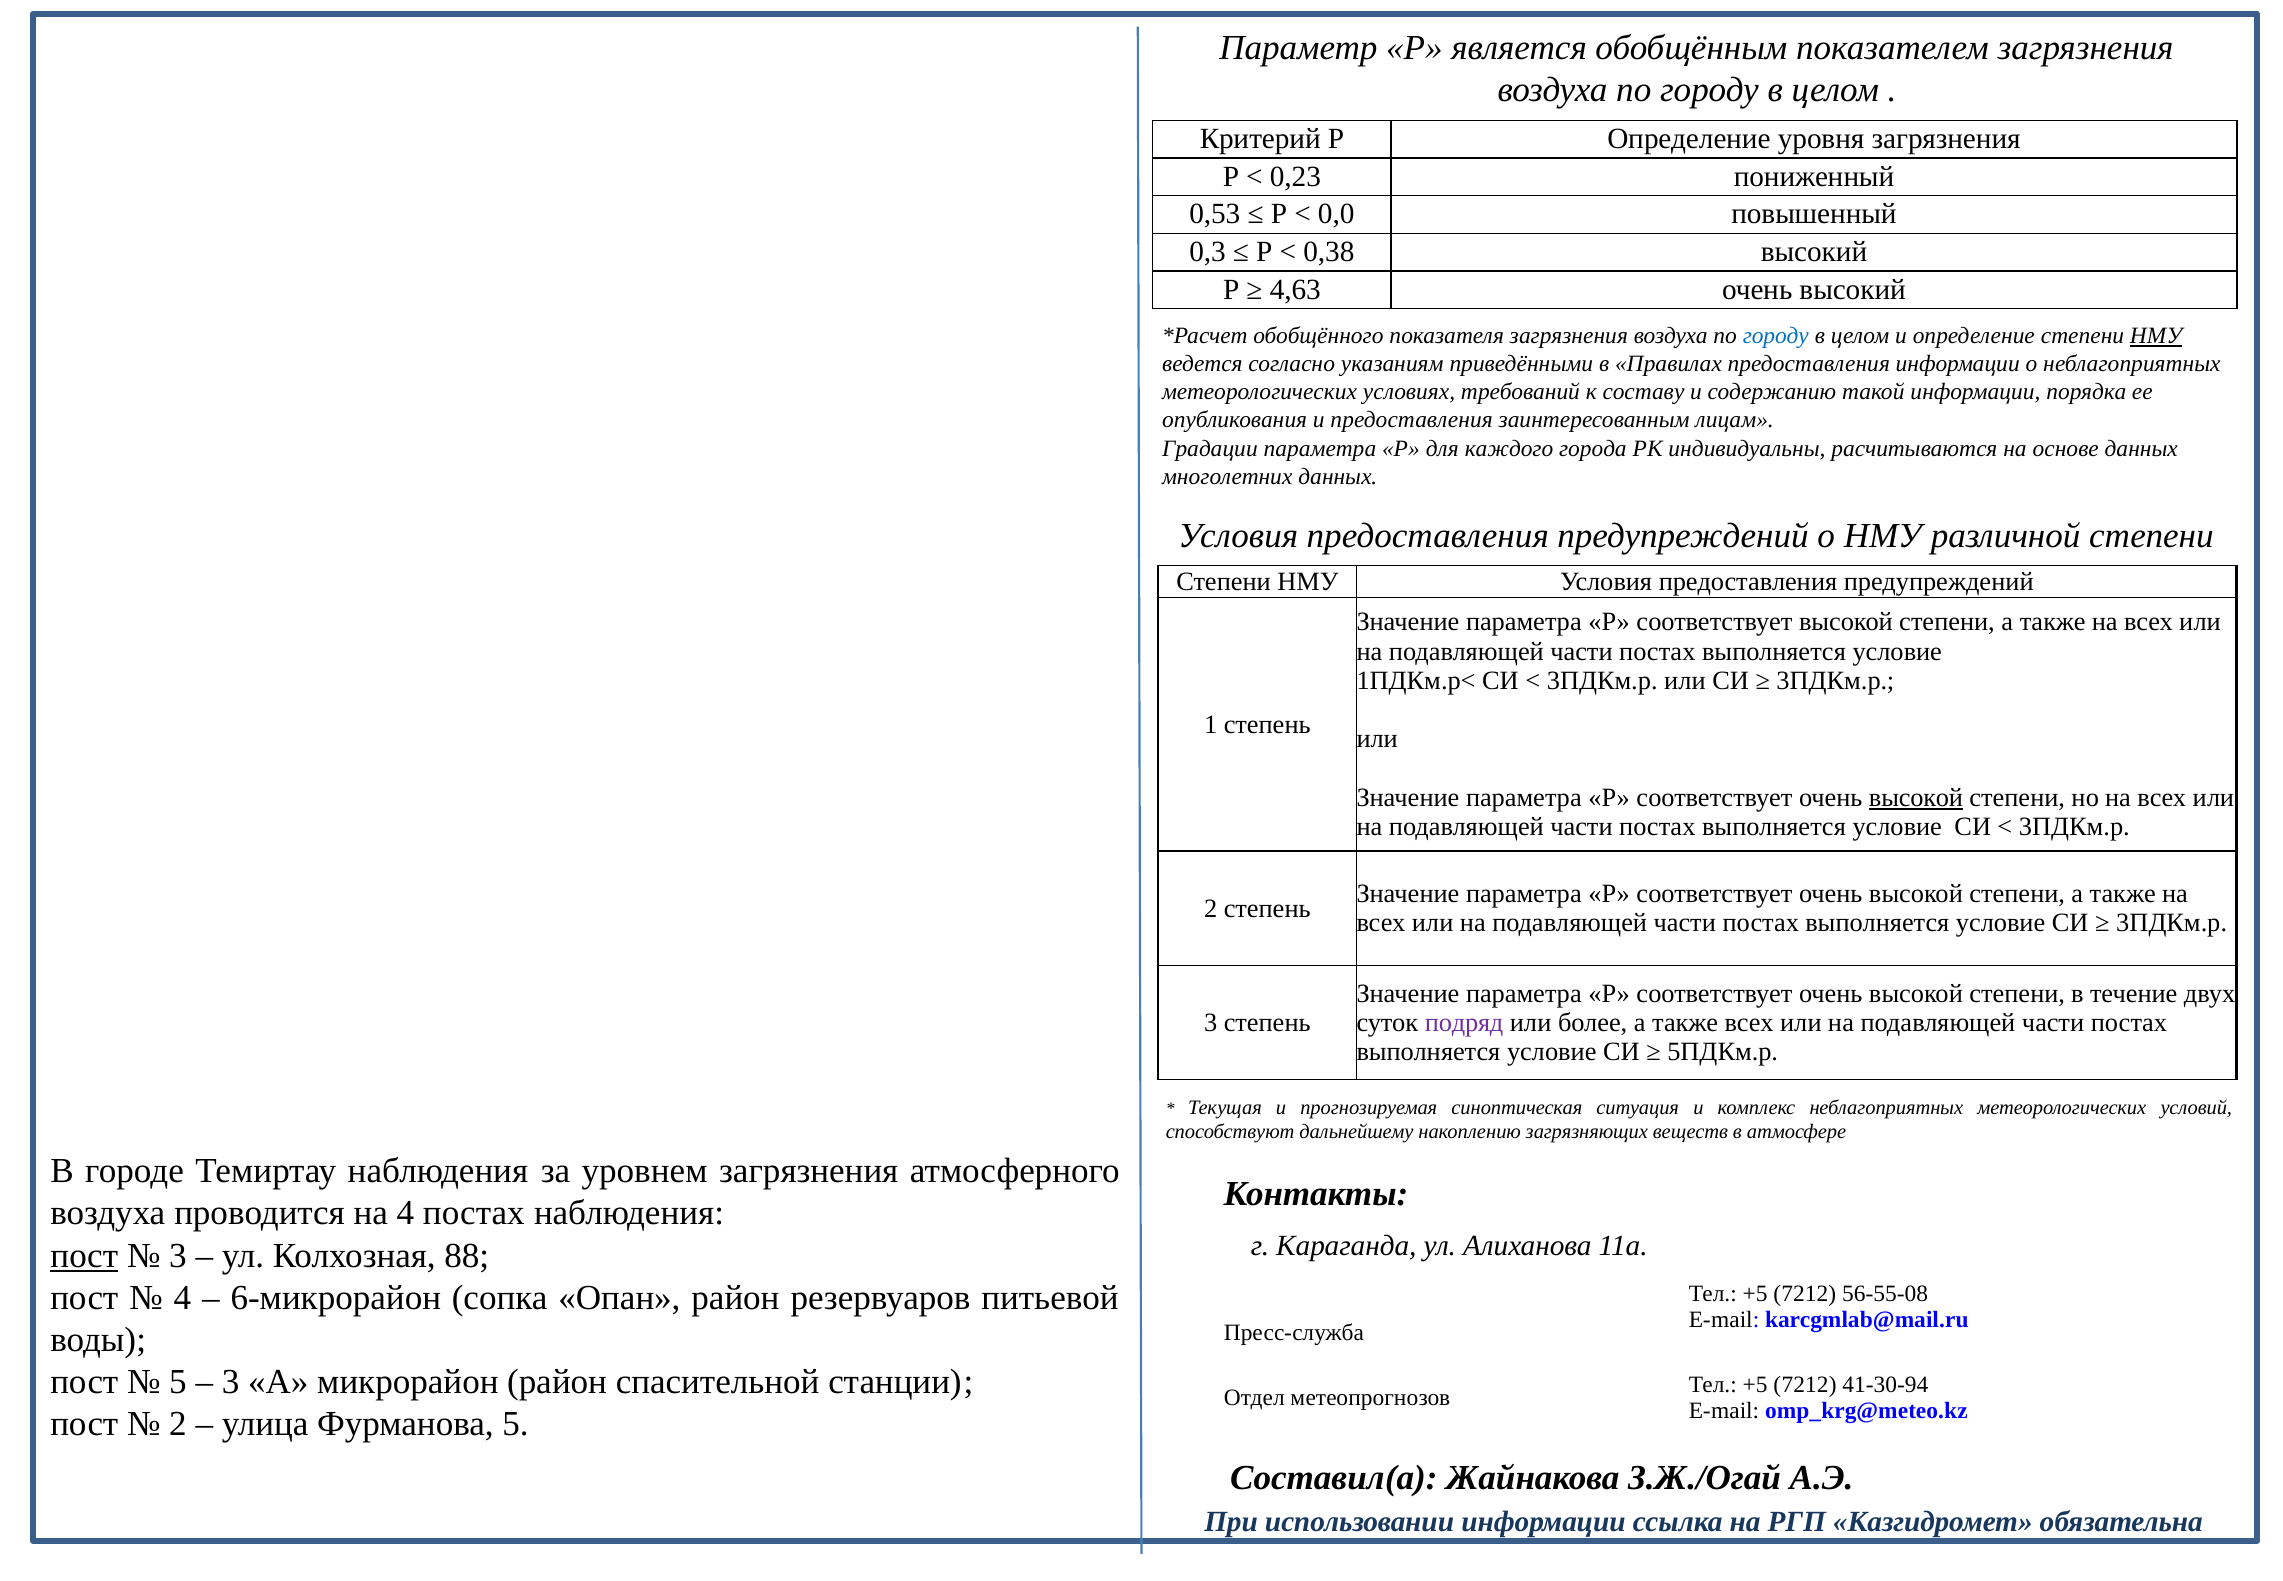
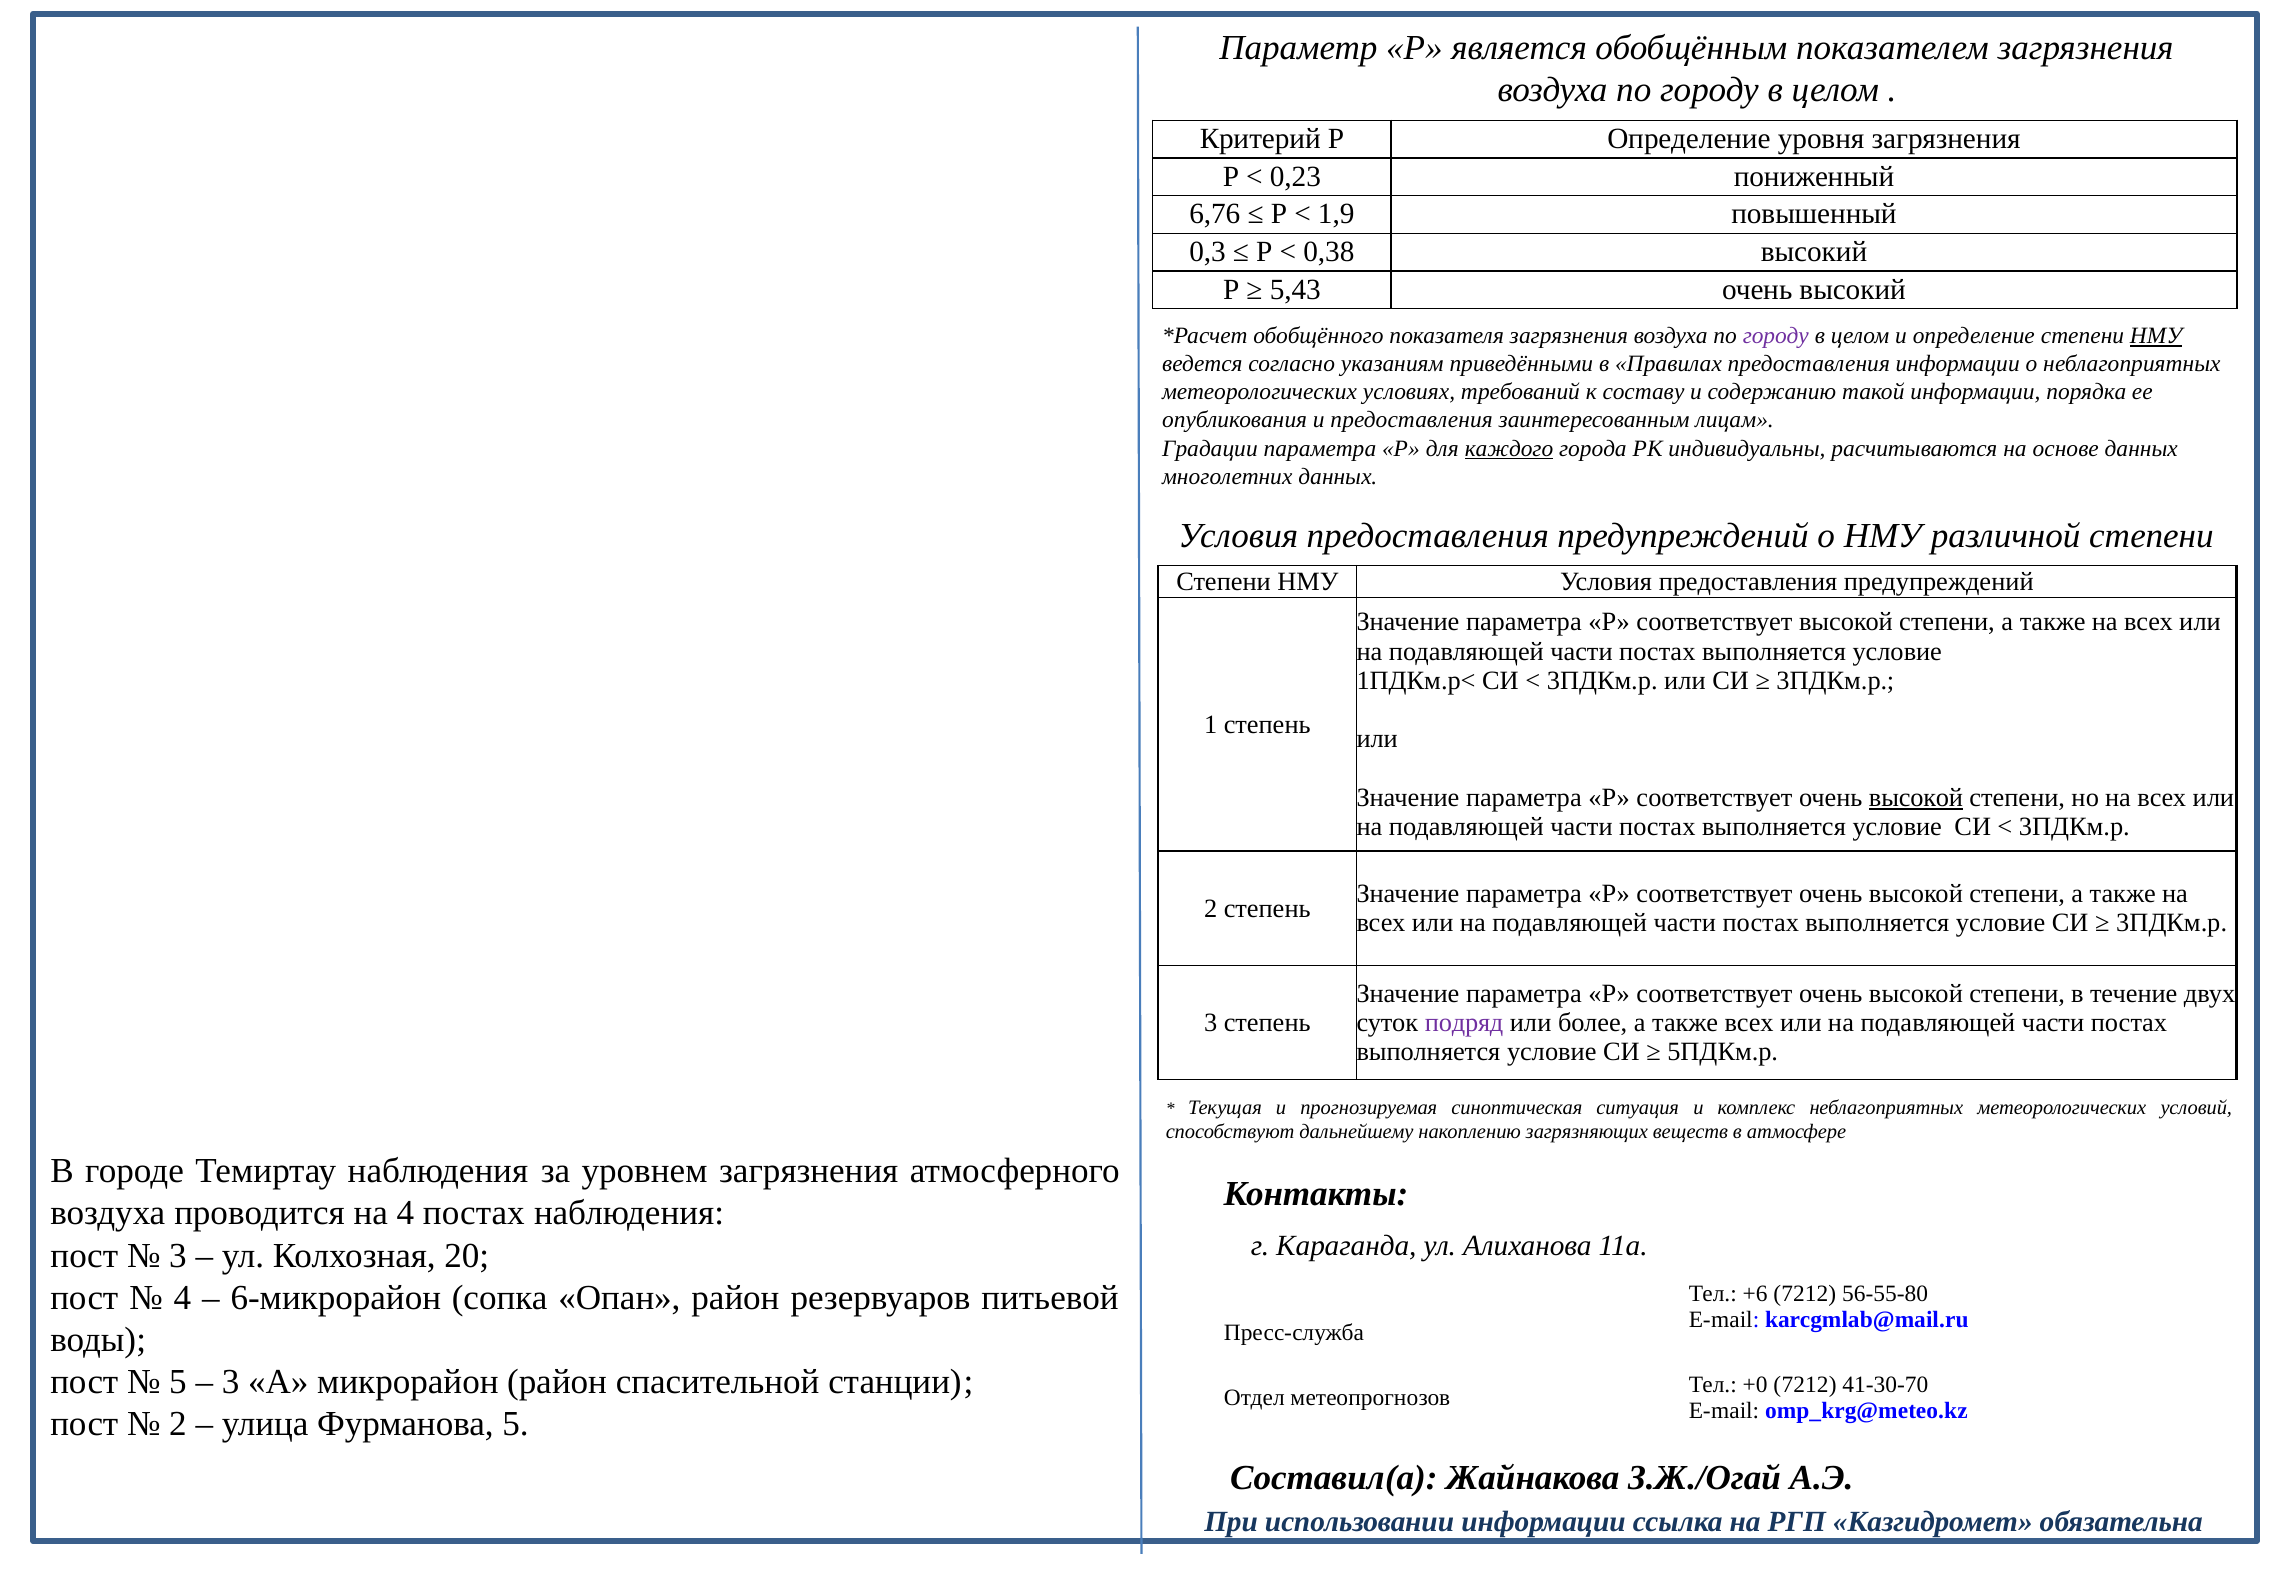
0,53: 0,53 -> 6,76
0,0: 0,0 -> 1,9
4,63: 4,63 -> 5,43
городу at (1776, 336) colour: blue -> purple
каждого underline: none -> present
пост at (84, 1255) underline: present -> none
88: 88 -> 20
+5 at (1755, 1293): +5 -> +6
56-55-08: 56-55-08 -> 56-55-80
+5 at (1755, 1385): +5 -> +0
41-30-94: 41-30-94 -> 41-30-70
